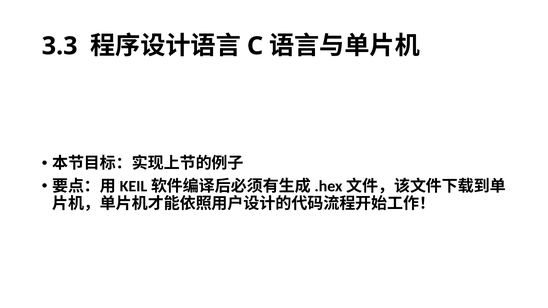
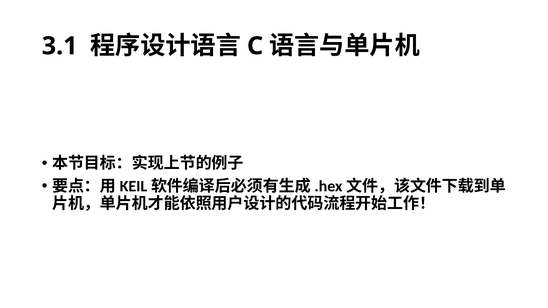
3.3: 3.3 -> 3.1
